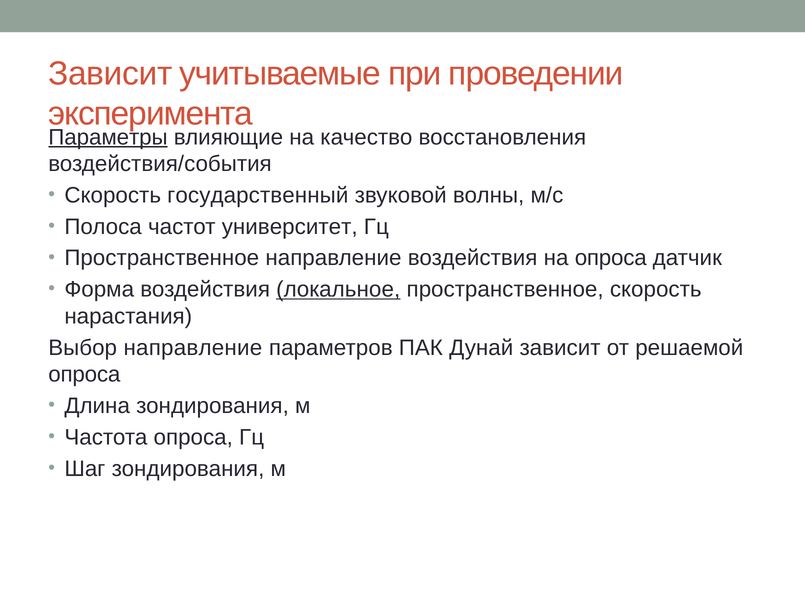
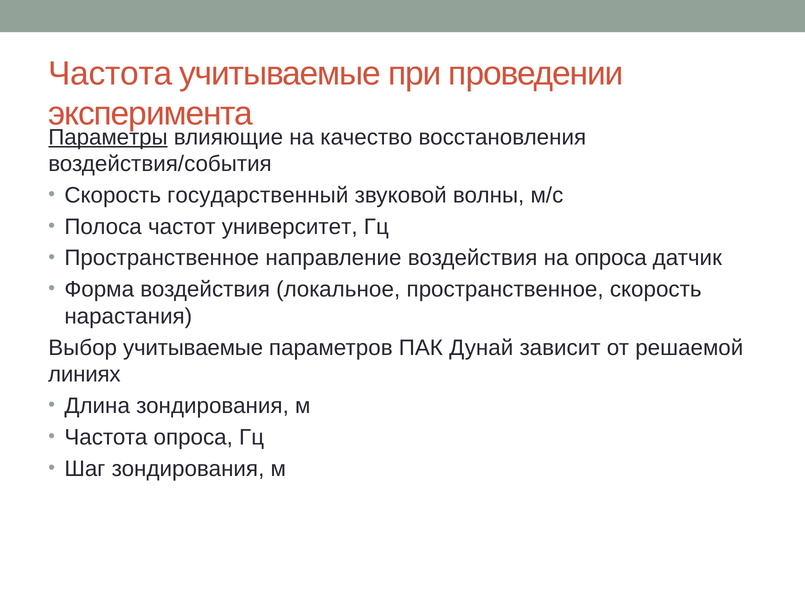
Зависит at (110, 73): Зависит -> Частота
локальное underline: present -> none
Выбор направление: направление -> учитываемые
опроса at (84, 374): опроса -> линиях
